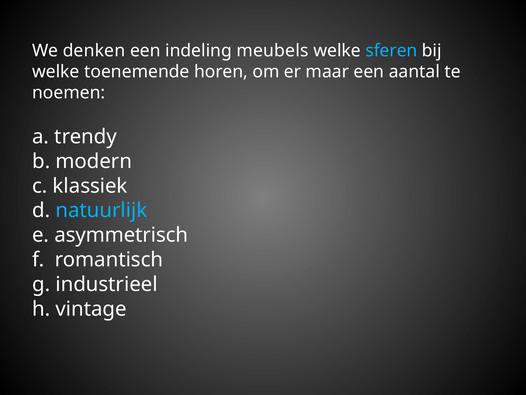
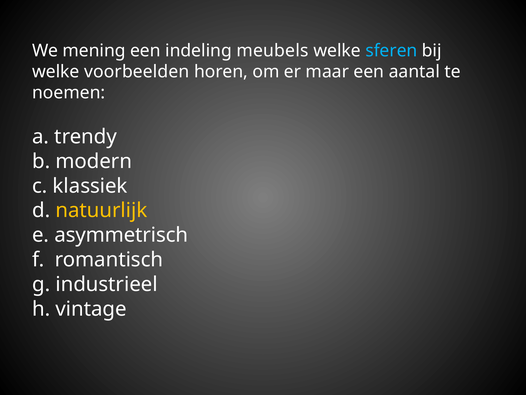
denken: denken -> mening
toenemende: toenemende -> voorbeelden
natuurlijk colour: light blue -> yellow
